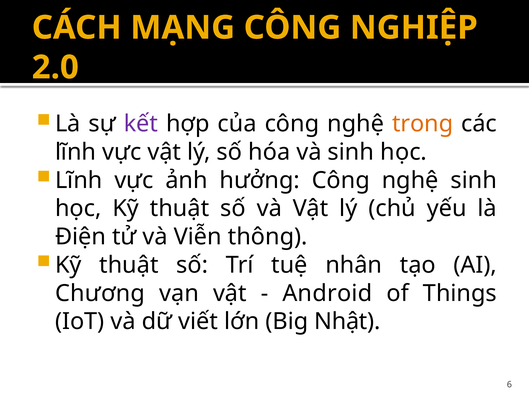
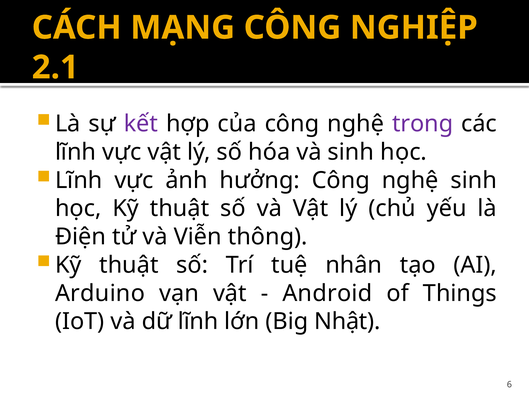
2.0: 2.0 -> 2.1
trong colour: orange -> purple
Chương: Chương -> Arduino
dữ viết: viết -> lĩnh
